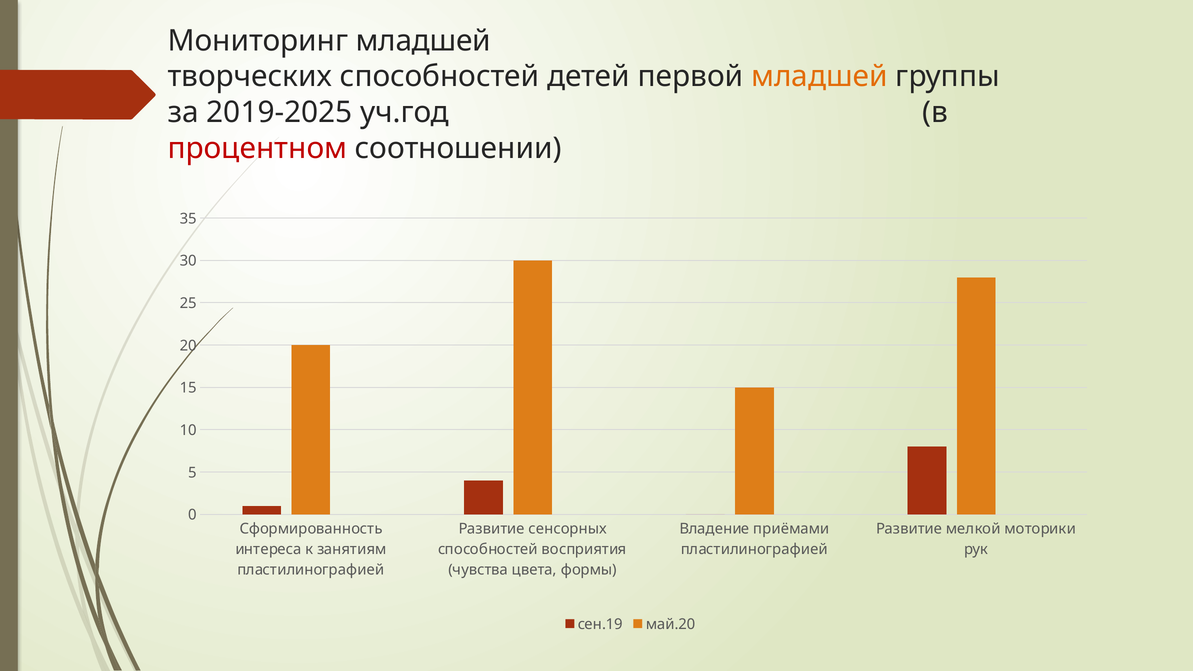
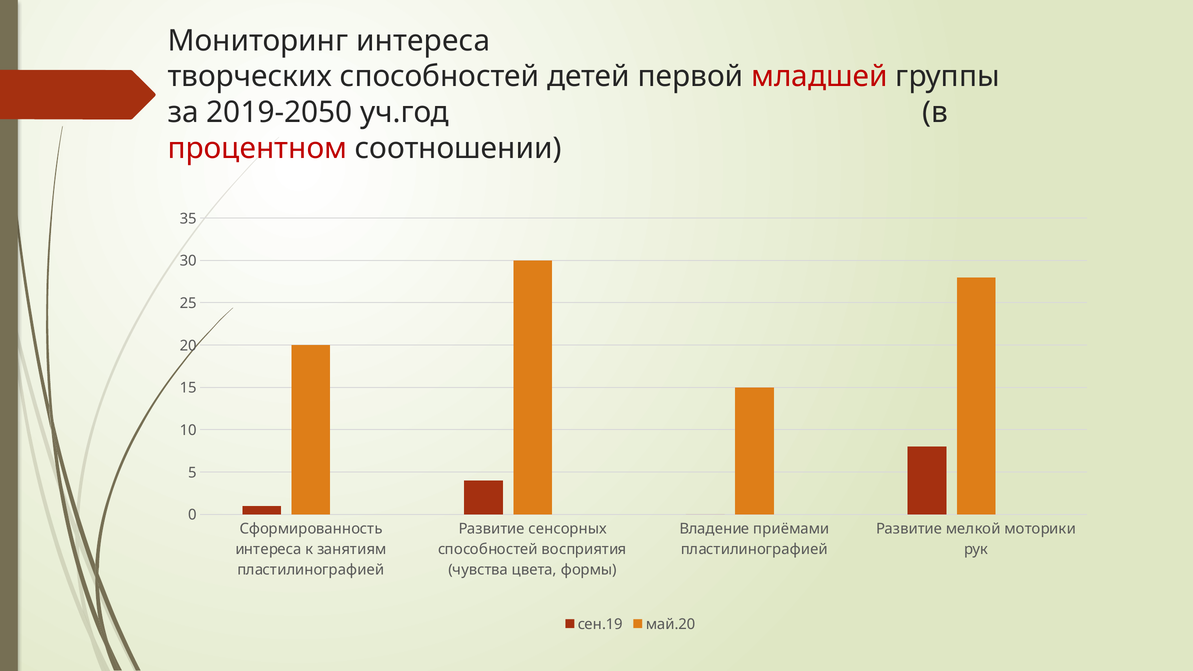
Мониторинг младшей: младшей -> интереса
младшей at (819, 77) colour: orange -> red
2019-2025: 2019-2025 -> 2019-2050
